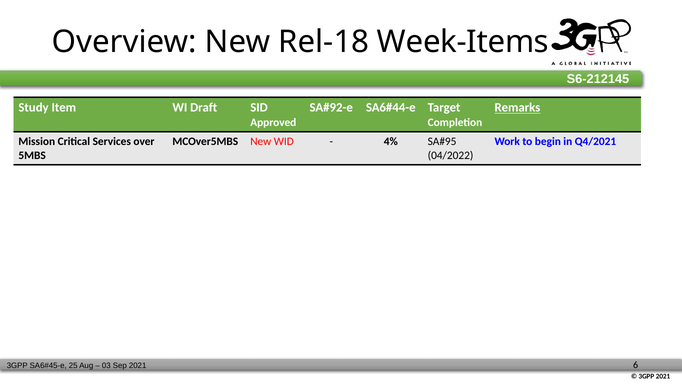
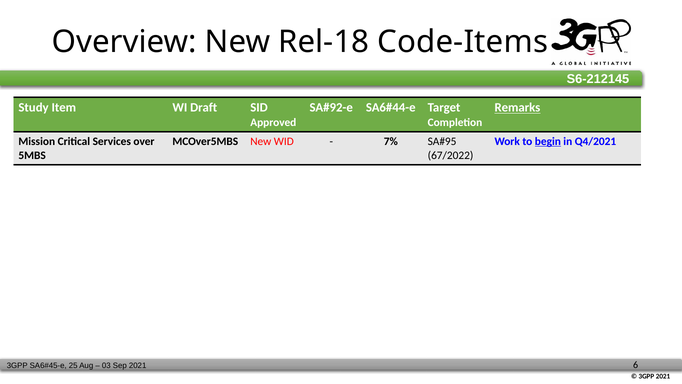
Week-Items: Week-Items -> Code-Items
4%: 4% -> 7%
begin underline: none -> present
04/2022: 04/2022 -> 67/2022
